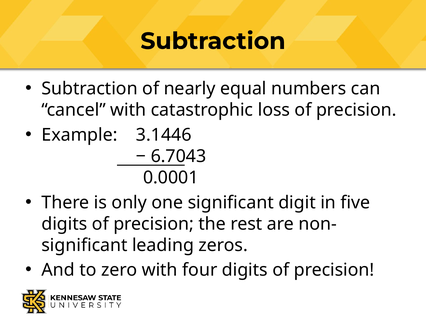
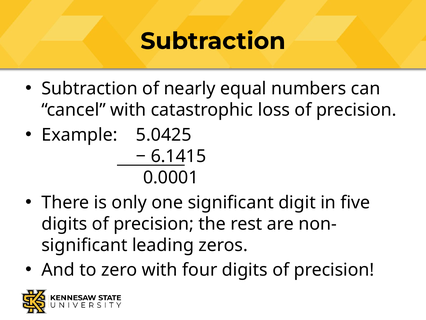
3.1446: 3.1446 -> 5.0425
6.7043: 6.7043 -> 6.1415
